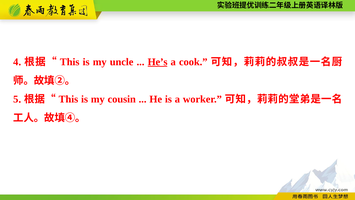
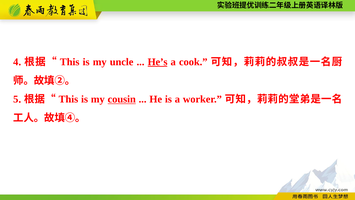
cousin underline: none -> present
